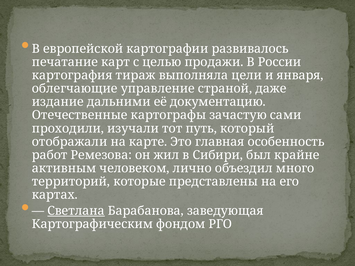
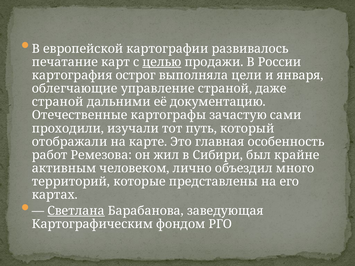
целью underline: none -> present
тираж: тираж -> острог
издание at (58, 102): издание -> страной
